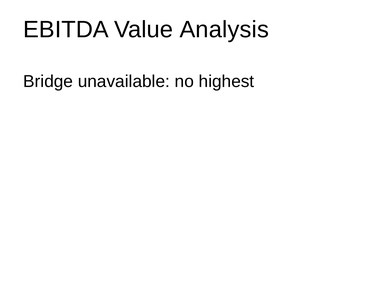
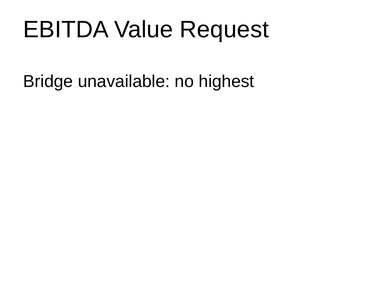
Analysis: Analysis -> Request
